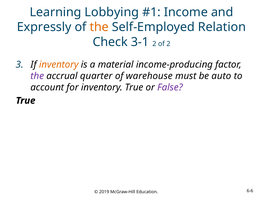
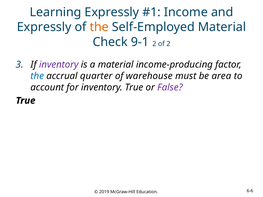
Learning Lobbying: Lobbying -> Expressly
Self-Employed Relation: Relation -> Material
3-1: 3-1 -> 9-1
inventory at (59, 65) colour: orange -> purple
the at (37, 76) colour: purple -> blue
auto: auto -> area
